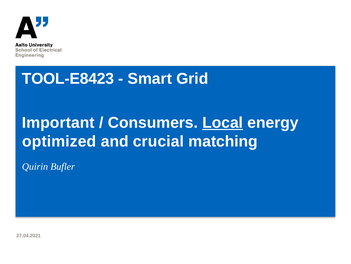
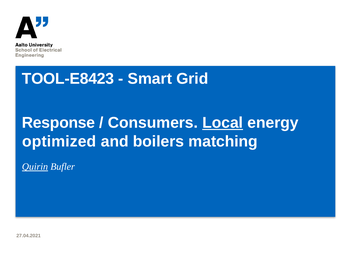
Important: Important -> Response
crucial: crucial -> boilers
Quirin underline: none -> present
